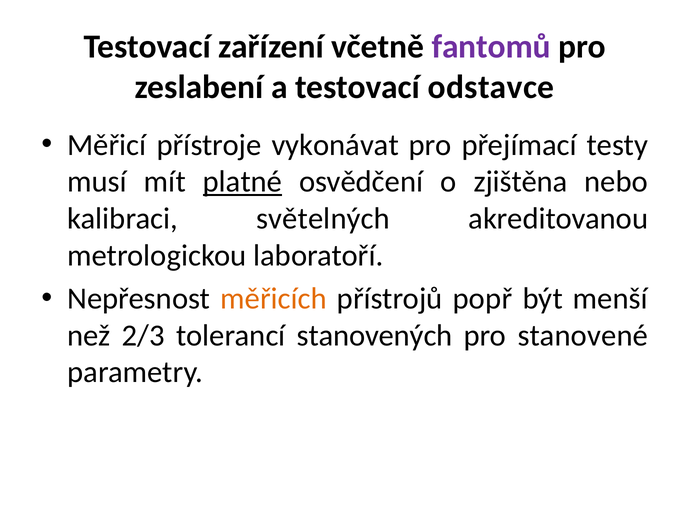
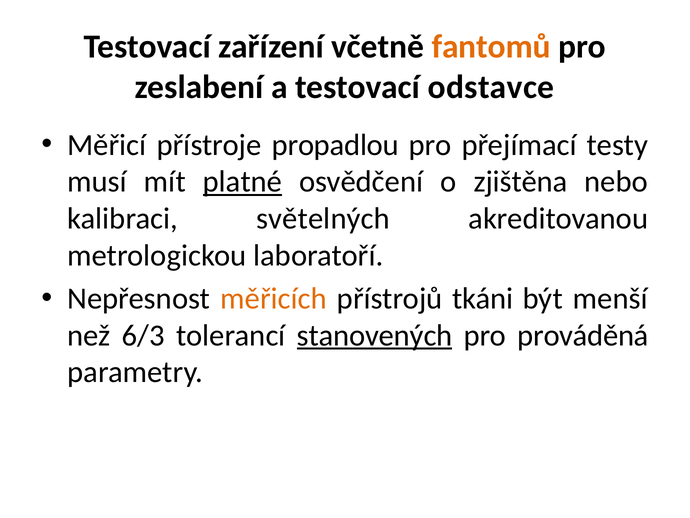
fantomů colour: purple -> orange
vykonávat: vykonávat -> propadlou
popř: popř -> tkáni
2/3: 2/3 -> 6/3
stanovených underline: none -> present
stanovené: stanovené -> prováděná
